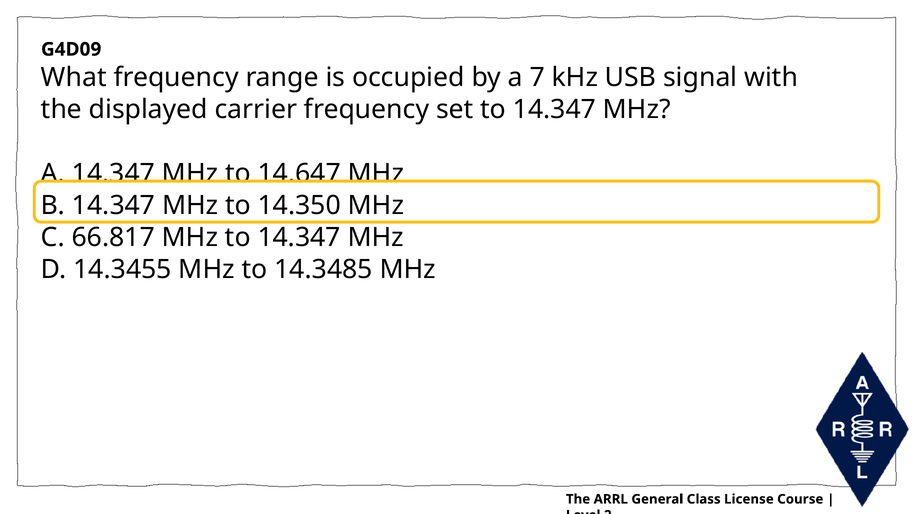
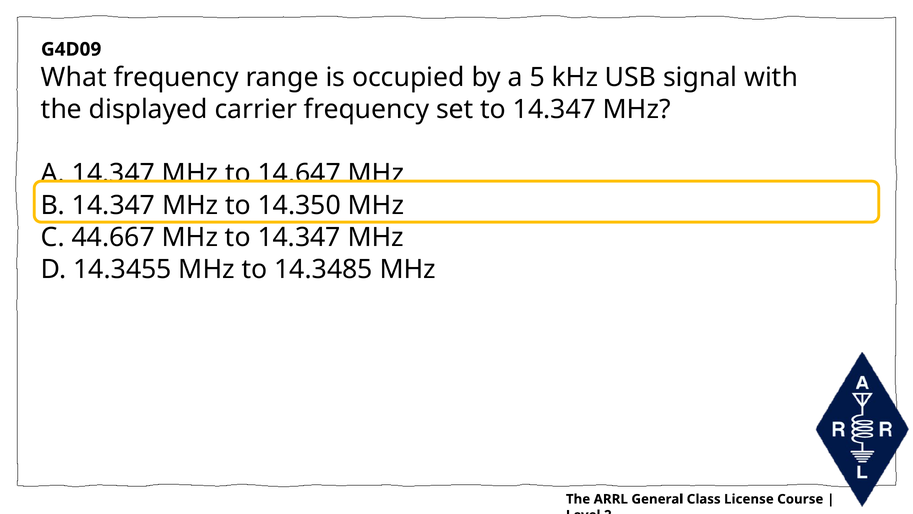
7: 7 -> 5
66.817: 66.817 -> 44.667
